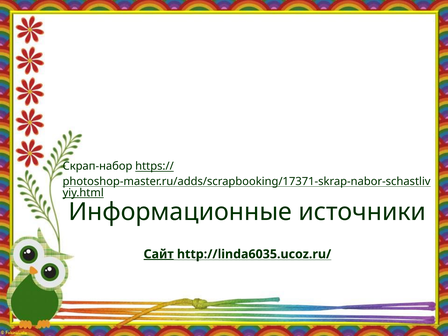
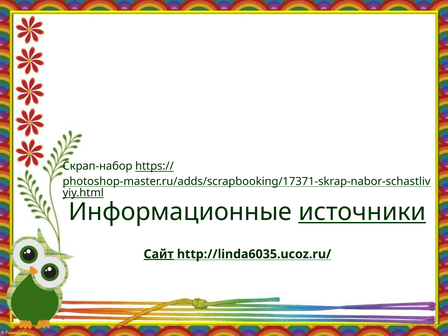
источники underline: none -> present
